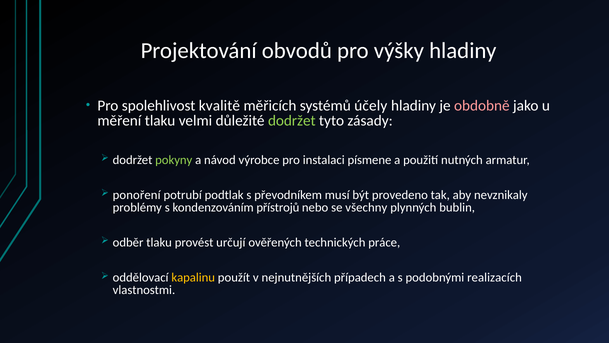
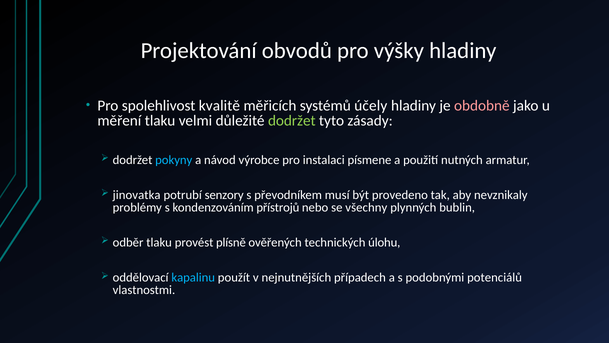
pokyny colour: light green -> light blue
ponoření: ponoření -> jinovatka
podtlak: podtlak -> senzory
určují: určují -> plísně
práce: práce -> úlohu
kapalinu colour: yellow -> light blue
realizacích: realizacích -> potenciálů
